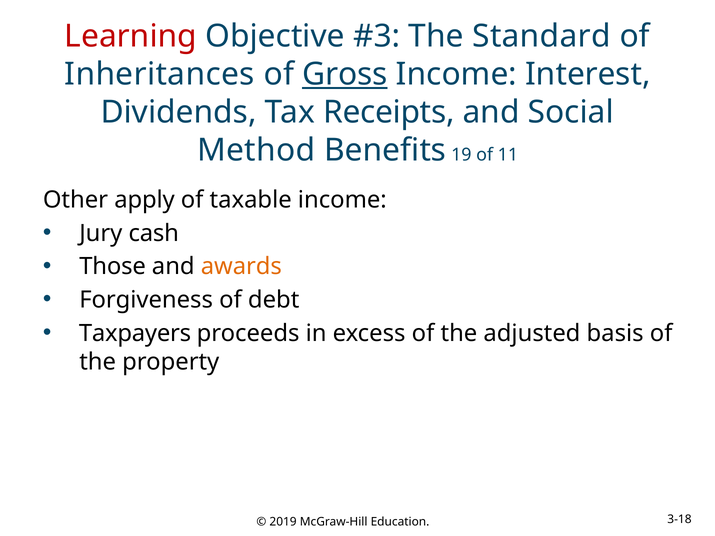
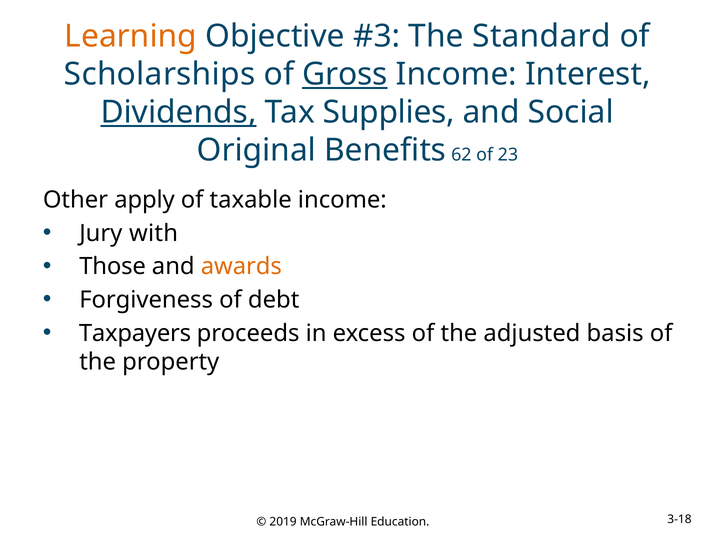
Learning colour: red -> orange
Inheritances: Inheritances -> Scholarships
Dividends underline: none -> present
Receipts: Receipts -> Supplies
Method: Method -> Original
19: 19 -> 62
11: 11 -> 23
cash: cash -> with
